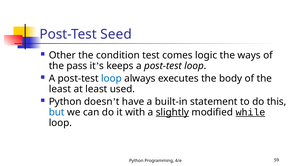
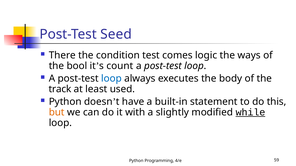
Other: Other -> There
pass: pass -> bool
keeps: keeps -> count
least at (60, 89): least -> track
but colour: blue -> orange
slightly underline: present -> none
